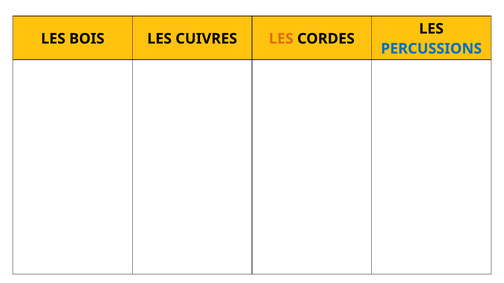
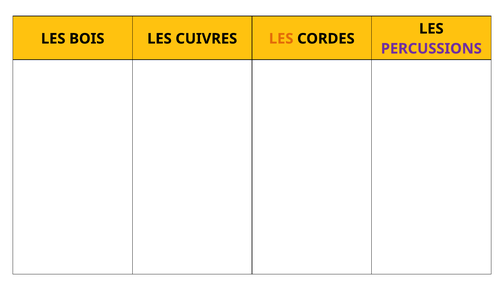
PERCUSSIONS colour: blue -> purple
